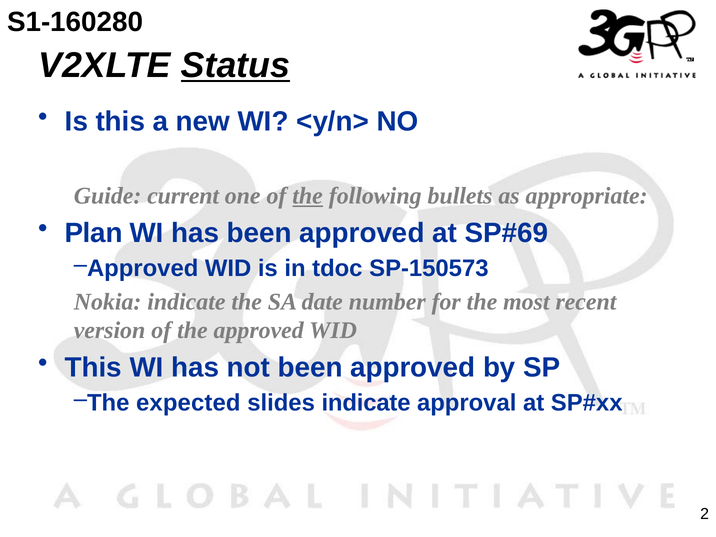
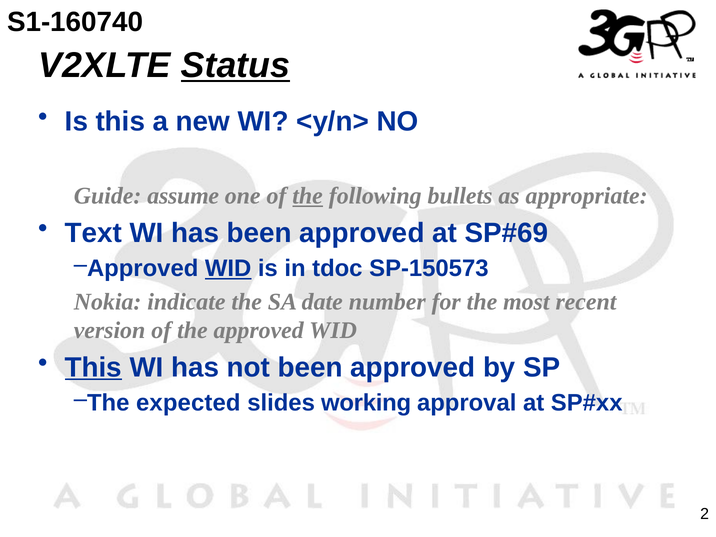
S1-160280: S1-160280 -> S1-160740
current: current -> assume
Plan: Plan -> Text
WID at (228, 268) underline: none -> present
This at (93, 367) underline: none -> present
slides indicate: indicate -> working
